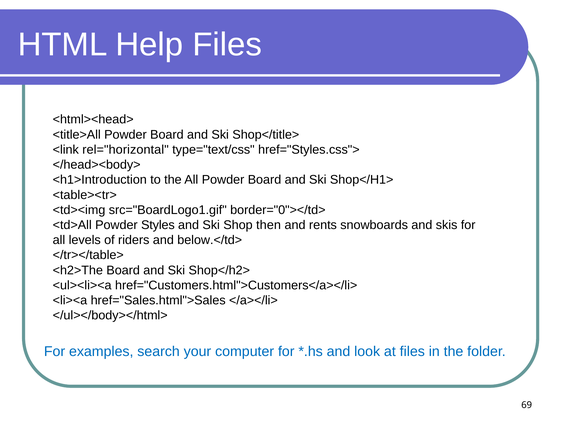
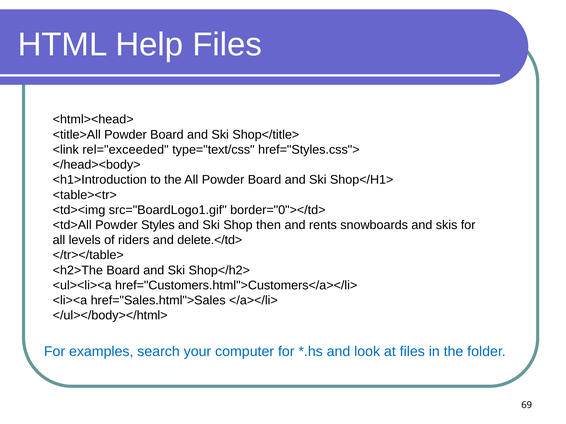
rel="horizontal: rel="horizontal -> rel="exceeded
below.</td>: below.</td> -> delete.</td>
